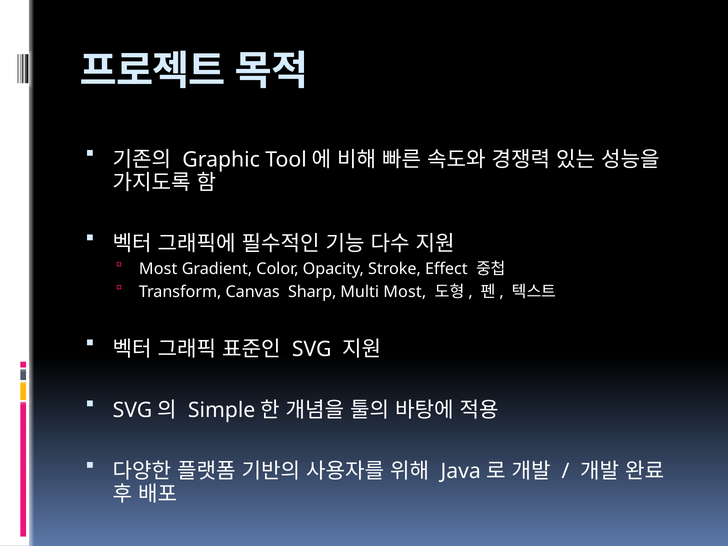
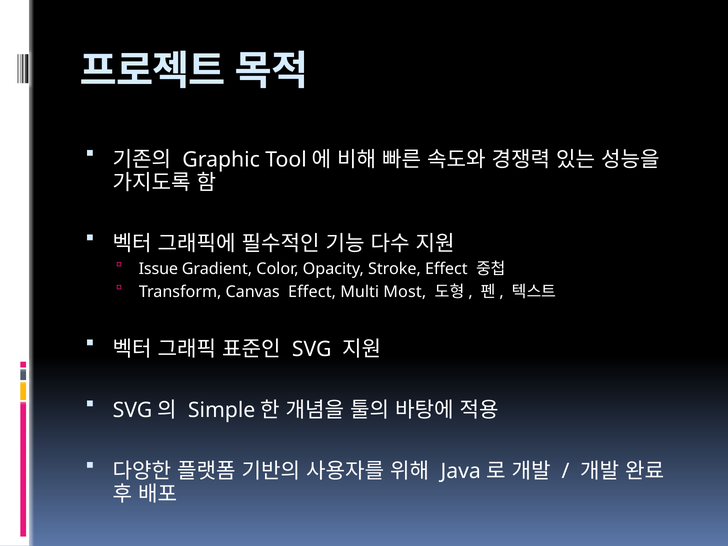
Most at (158, 269): Most -> Issue
Canvas Sharp: Sharp -> Effect
